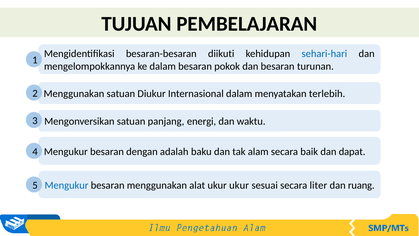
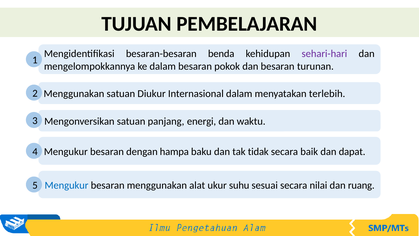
diikuti: diikuti -> benda
sehari-hari colour: blue -> purple
adalah: adalah -> hampa
alam: alam -> tidak
ukur ukur: ukur -> suhu
liter: liter -> nilai
